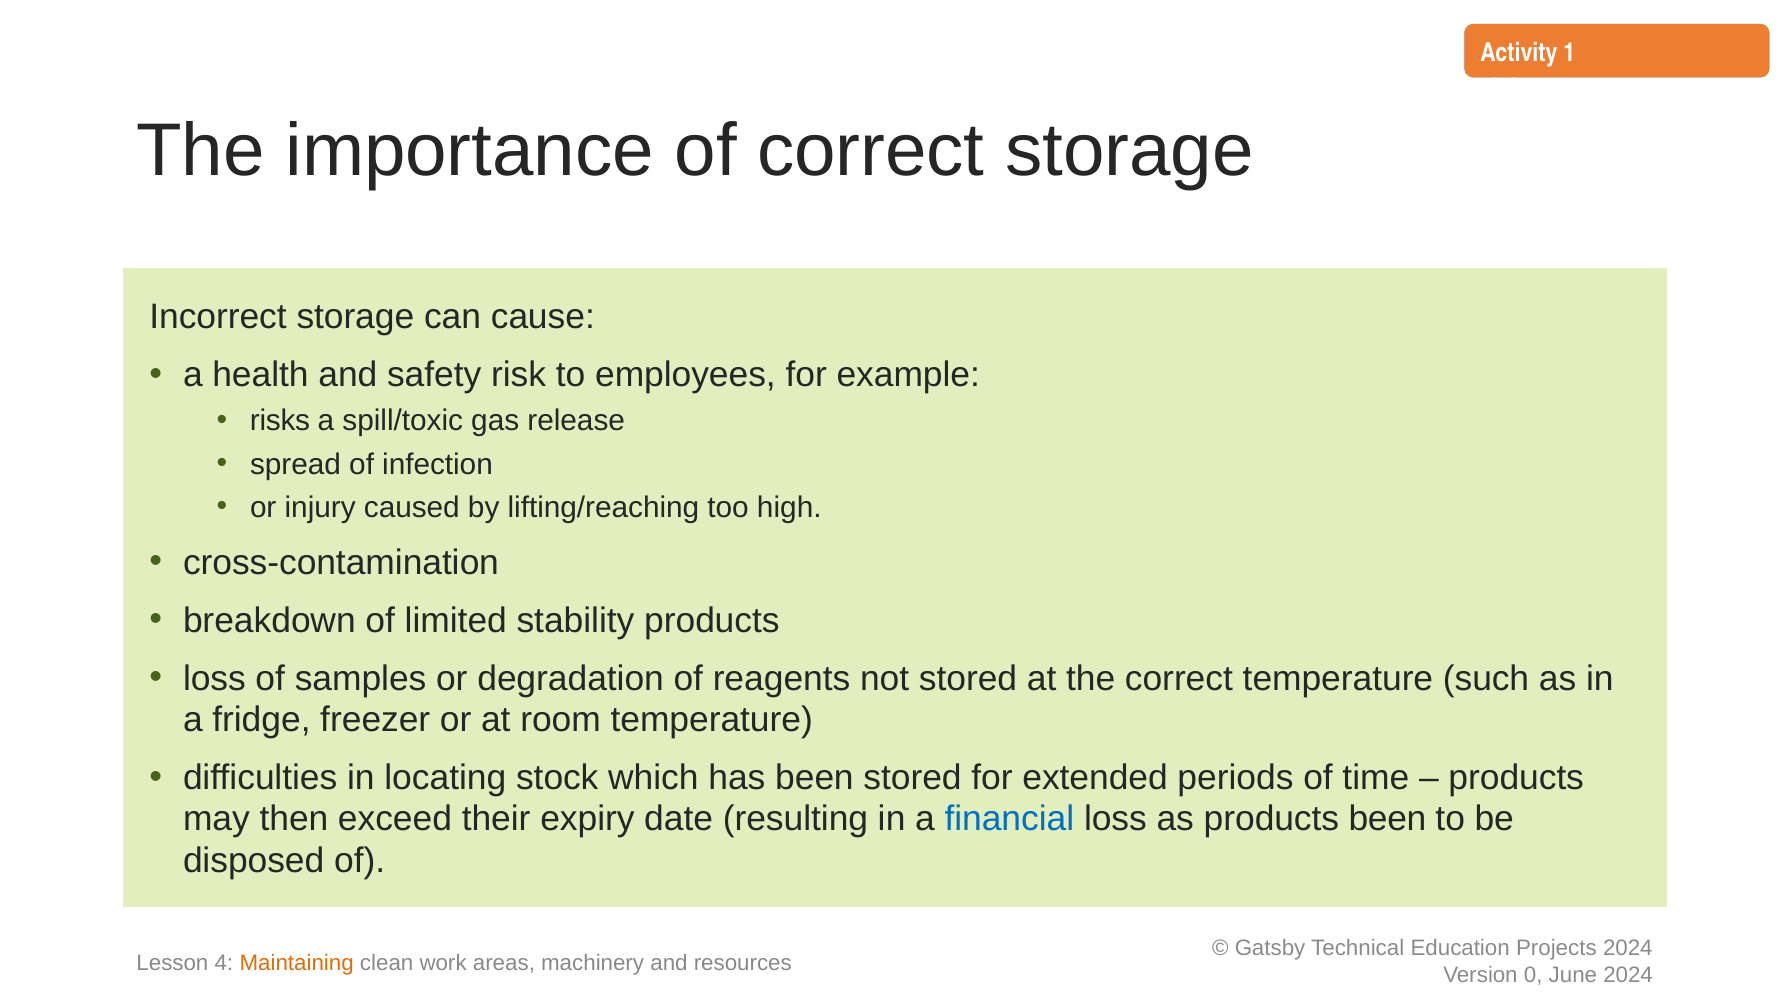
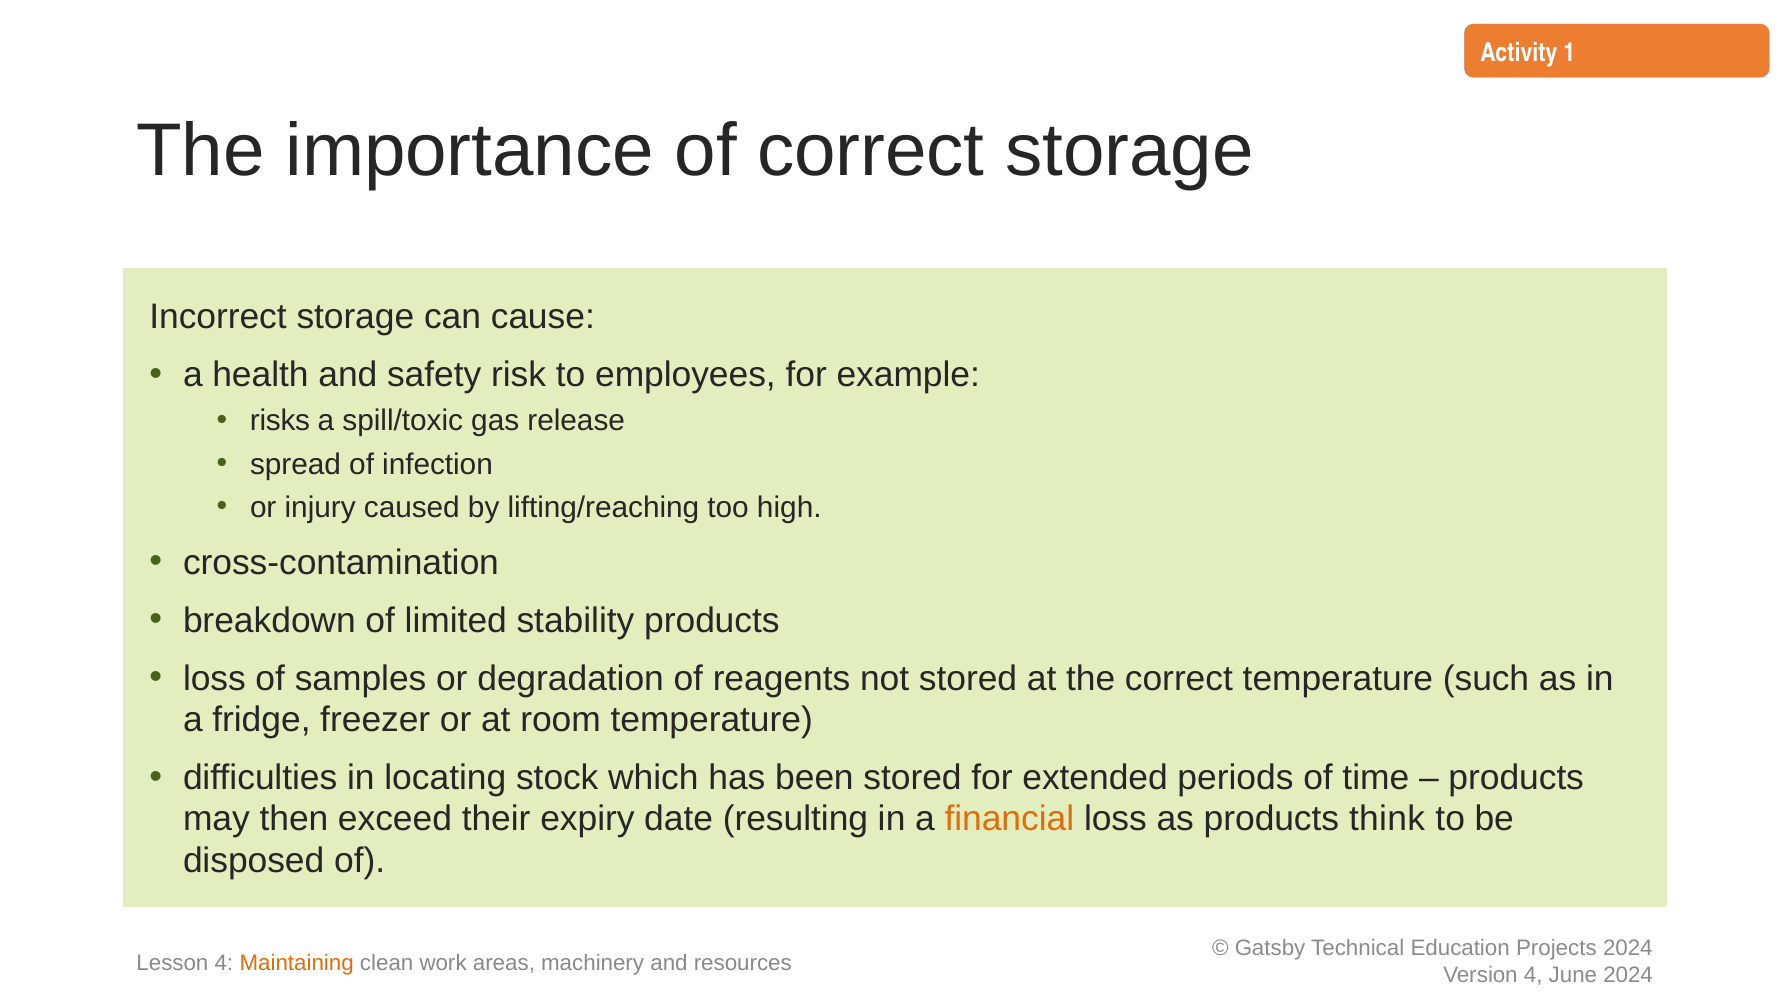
financial colour: blue -> orange
products been: been -> think
0 at (1533, 975): 0 -> 4
